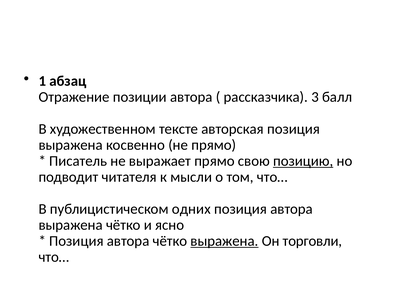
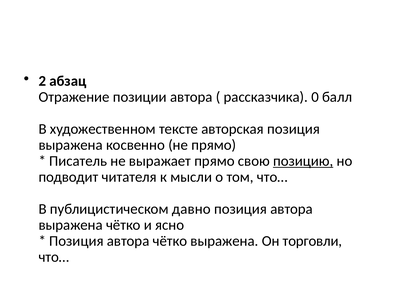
1: 1 -> 2
3: 3 -> 0
одних: одних -> давно
выражена at (224, 241) underline: present -> none
